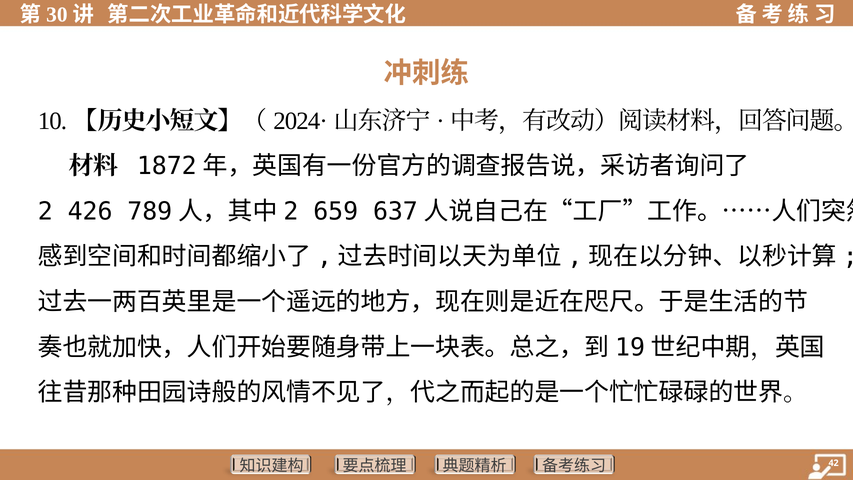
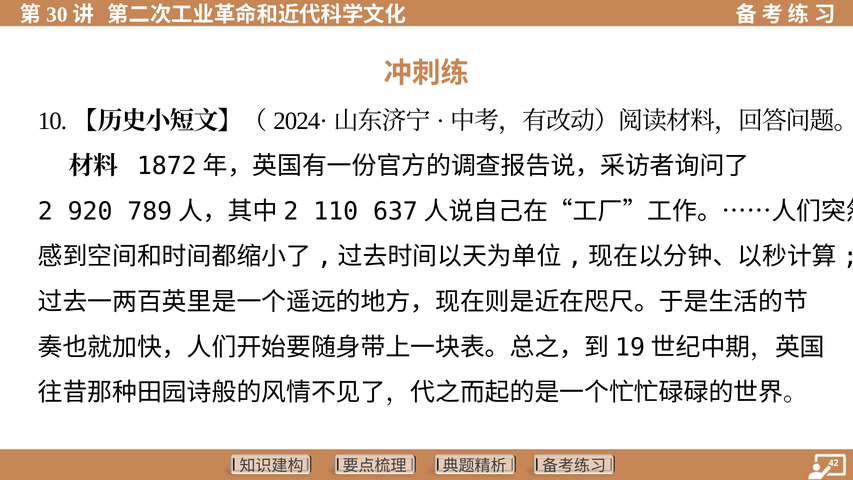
426: 426 -> 920
659: 659 -> 110
